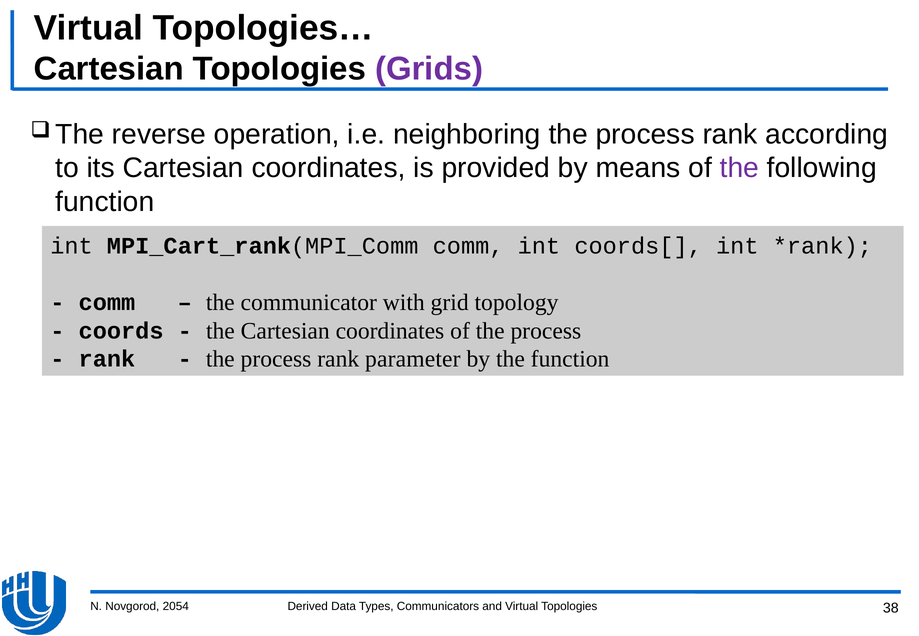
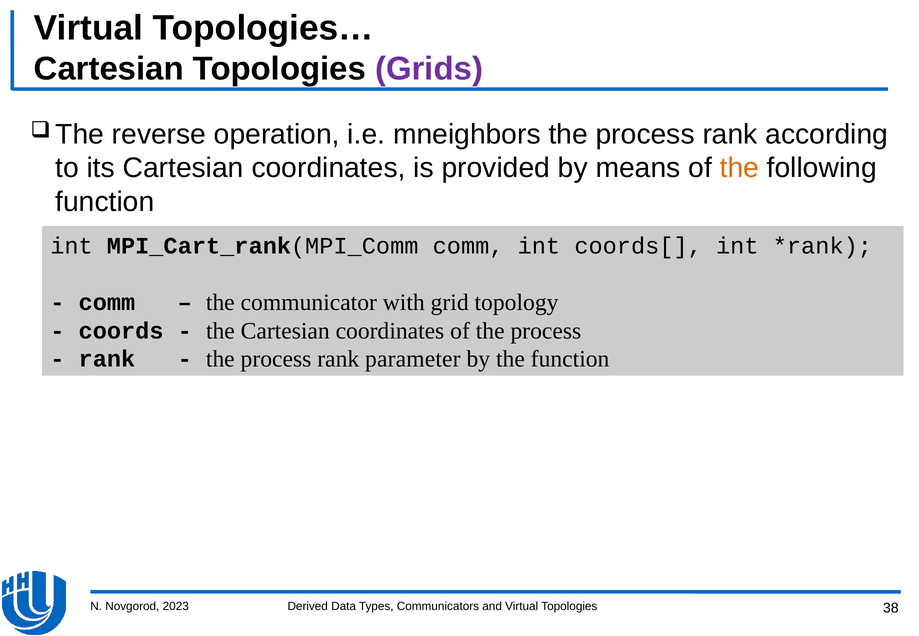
neighboring: neighboring -> mneighbors
the at (739, 168) colour: purple -> orange
2054: 2054 -> 2023
